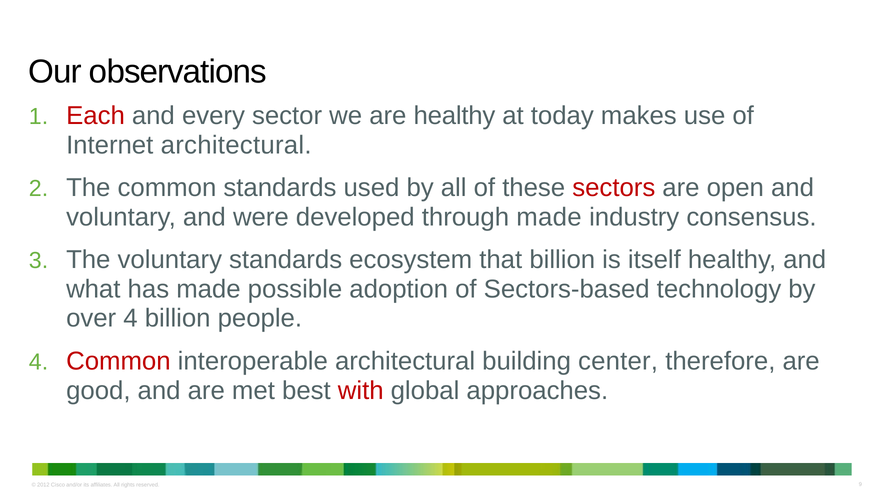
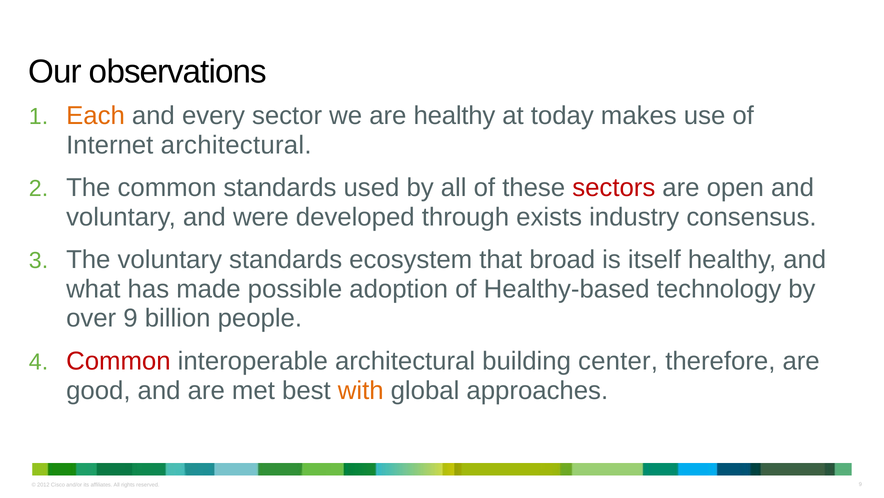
Each colour: red -> orange
through made: made -> exists
that billion: billion -> broad
Sectors-based: Sectors-based -> Healthy-based
over 4: 4 -> 9
with colour: red -> orange
